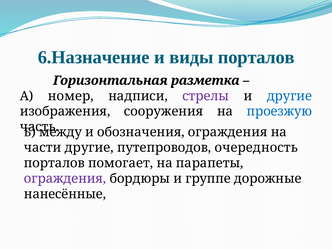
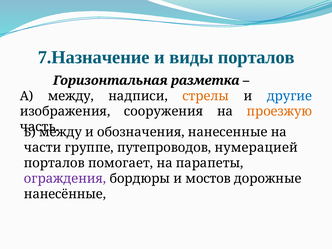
6.Назначение: 6.Назначение -> 7.Назначение
А номер: номер -> между
стрелы colour: purple -> orange
проезжую colour: blue -> orange
обозначения ограждения: ограждения -> нанесенные
части другие: другие -> группе
очередность: очередность -> нумерацией
группе: группе -> мостов
